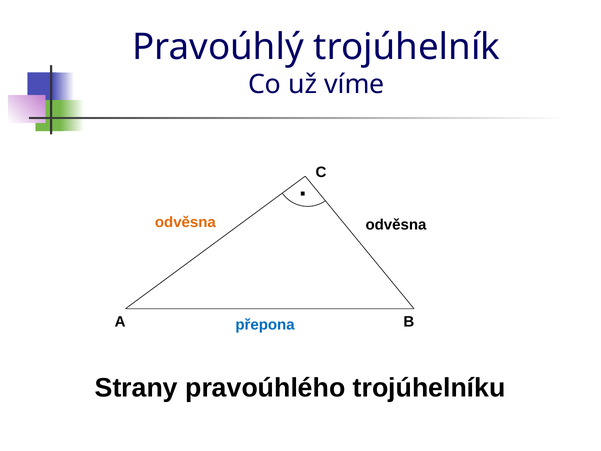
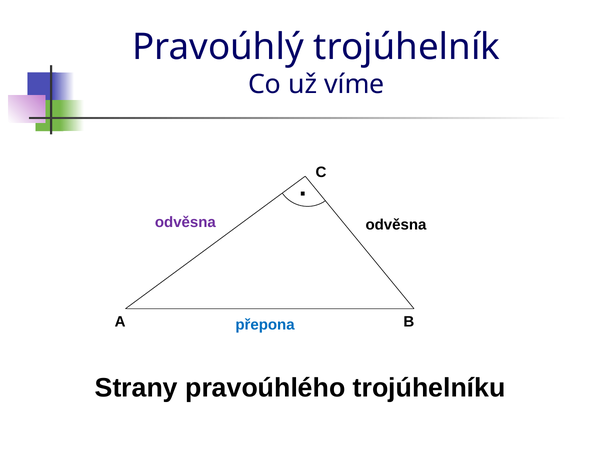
odvěsna at (185, 222) colour: orange -> purple
